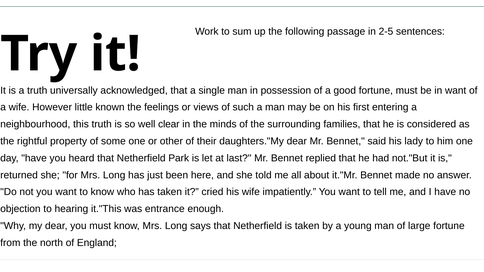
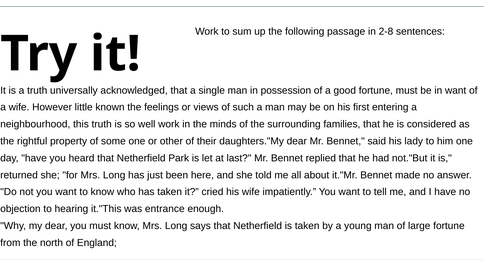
2-5: 2-5 -> 2-8
well clear: clear -> work
